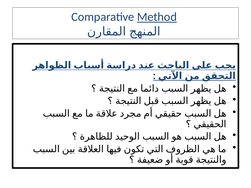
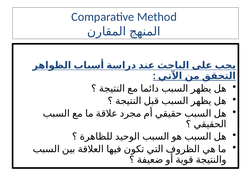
Method underline: present -> none
